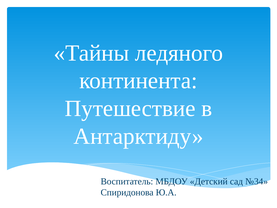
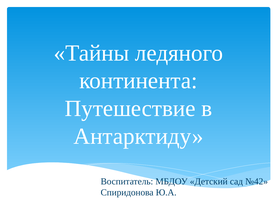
№34: №34 -> №42
